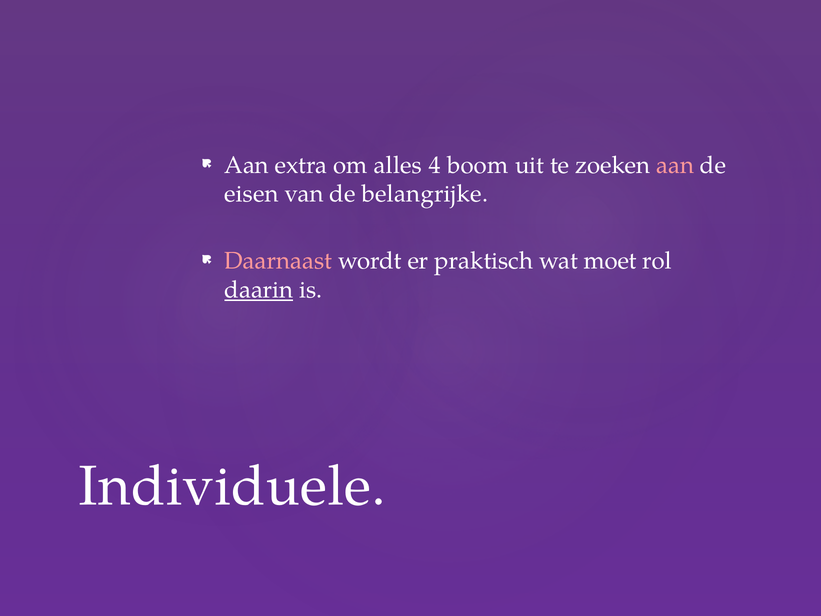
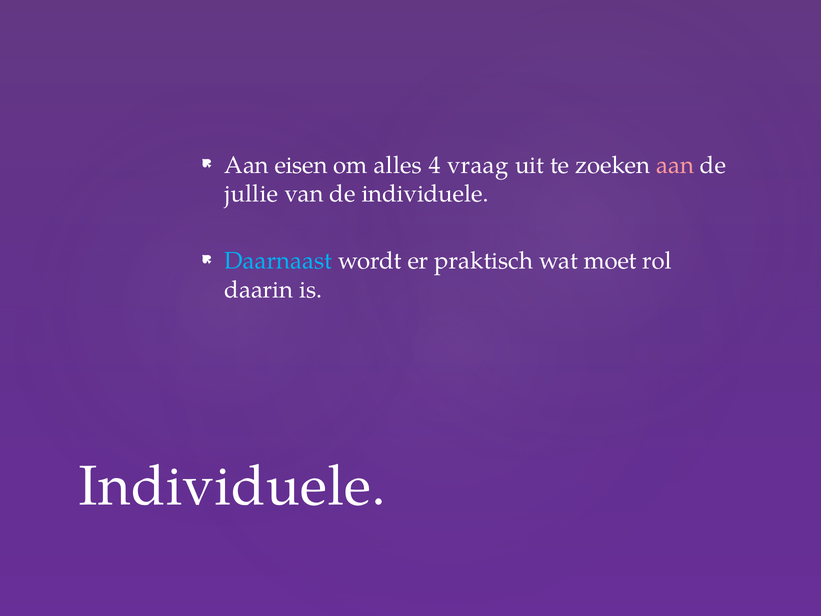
extra: extra -> eisen
boom: boom -> vraag
eisen: eisen -> jullie
de belangrijke: belangrijke -> individuele
Daarnaast colour: pink -> light blue
daarin underline: present -> none
